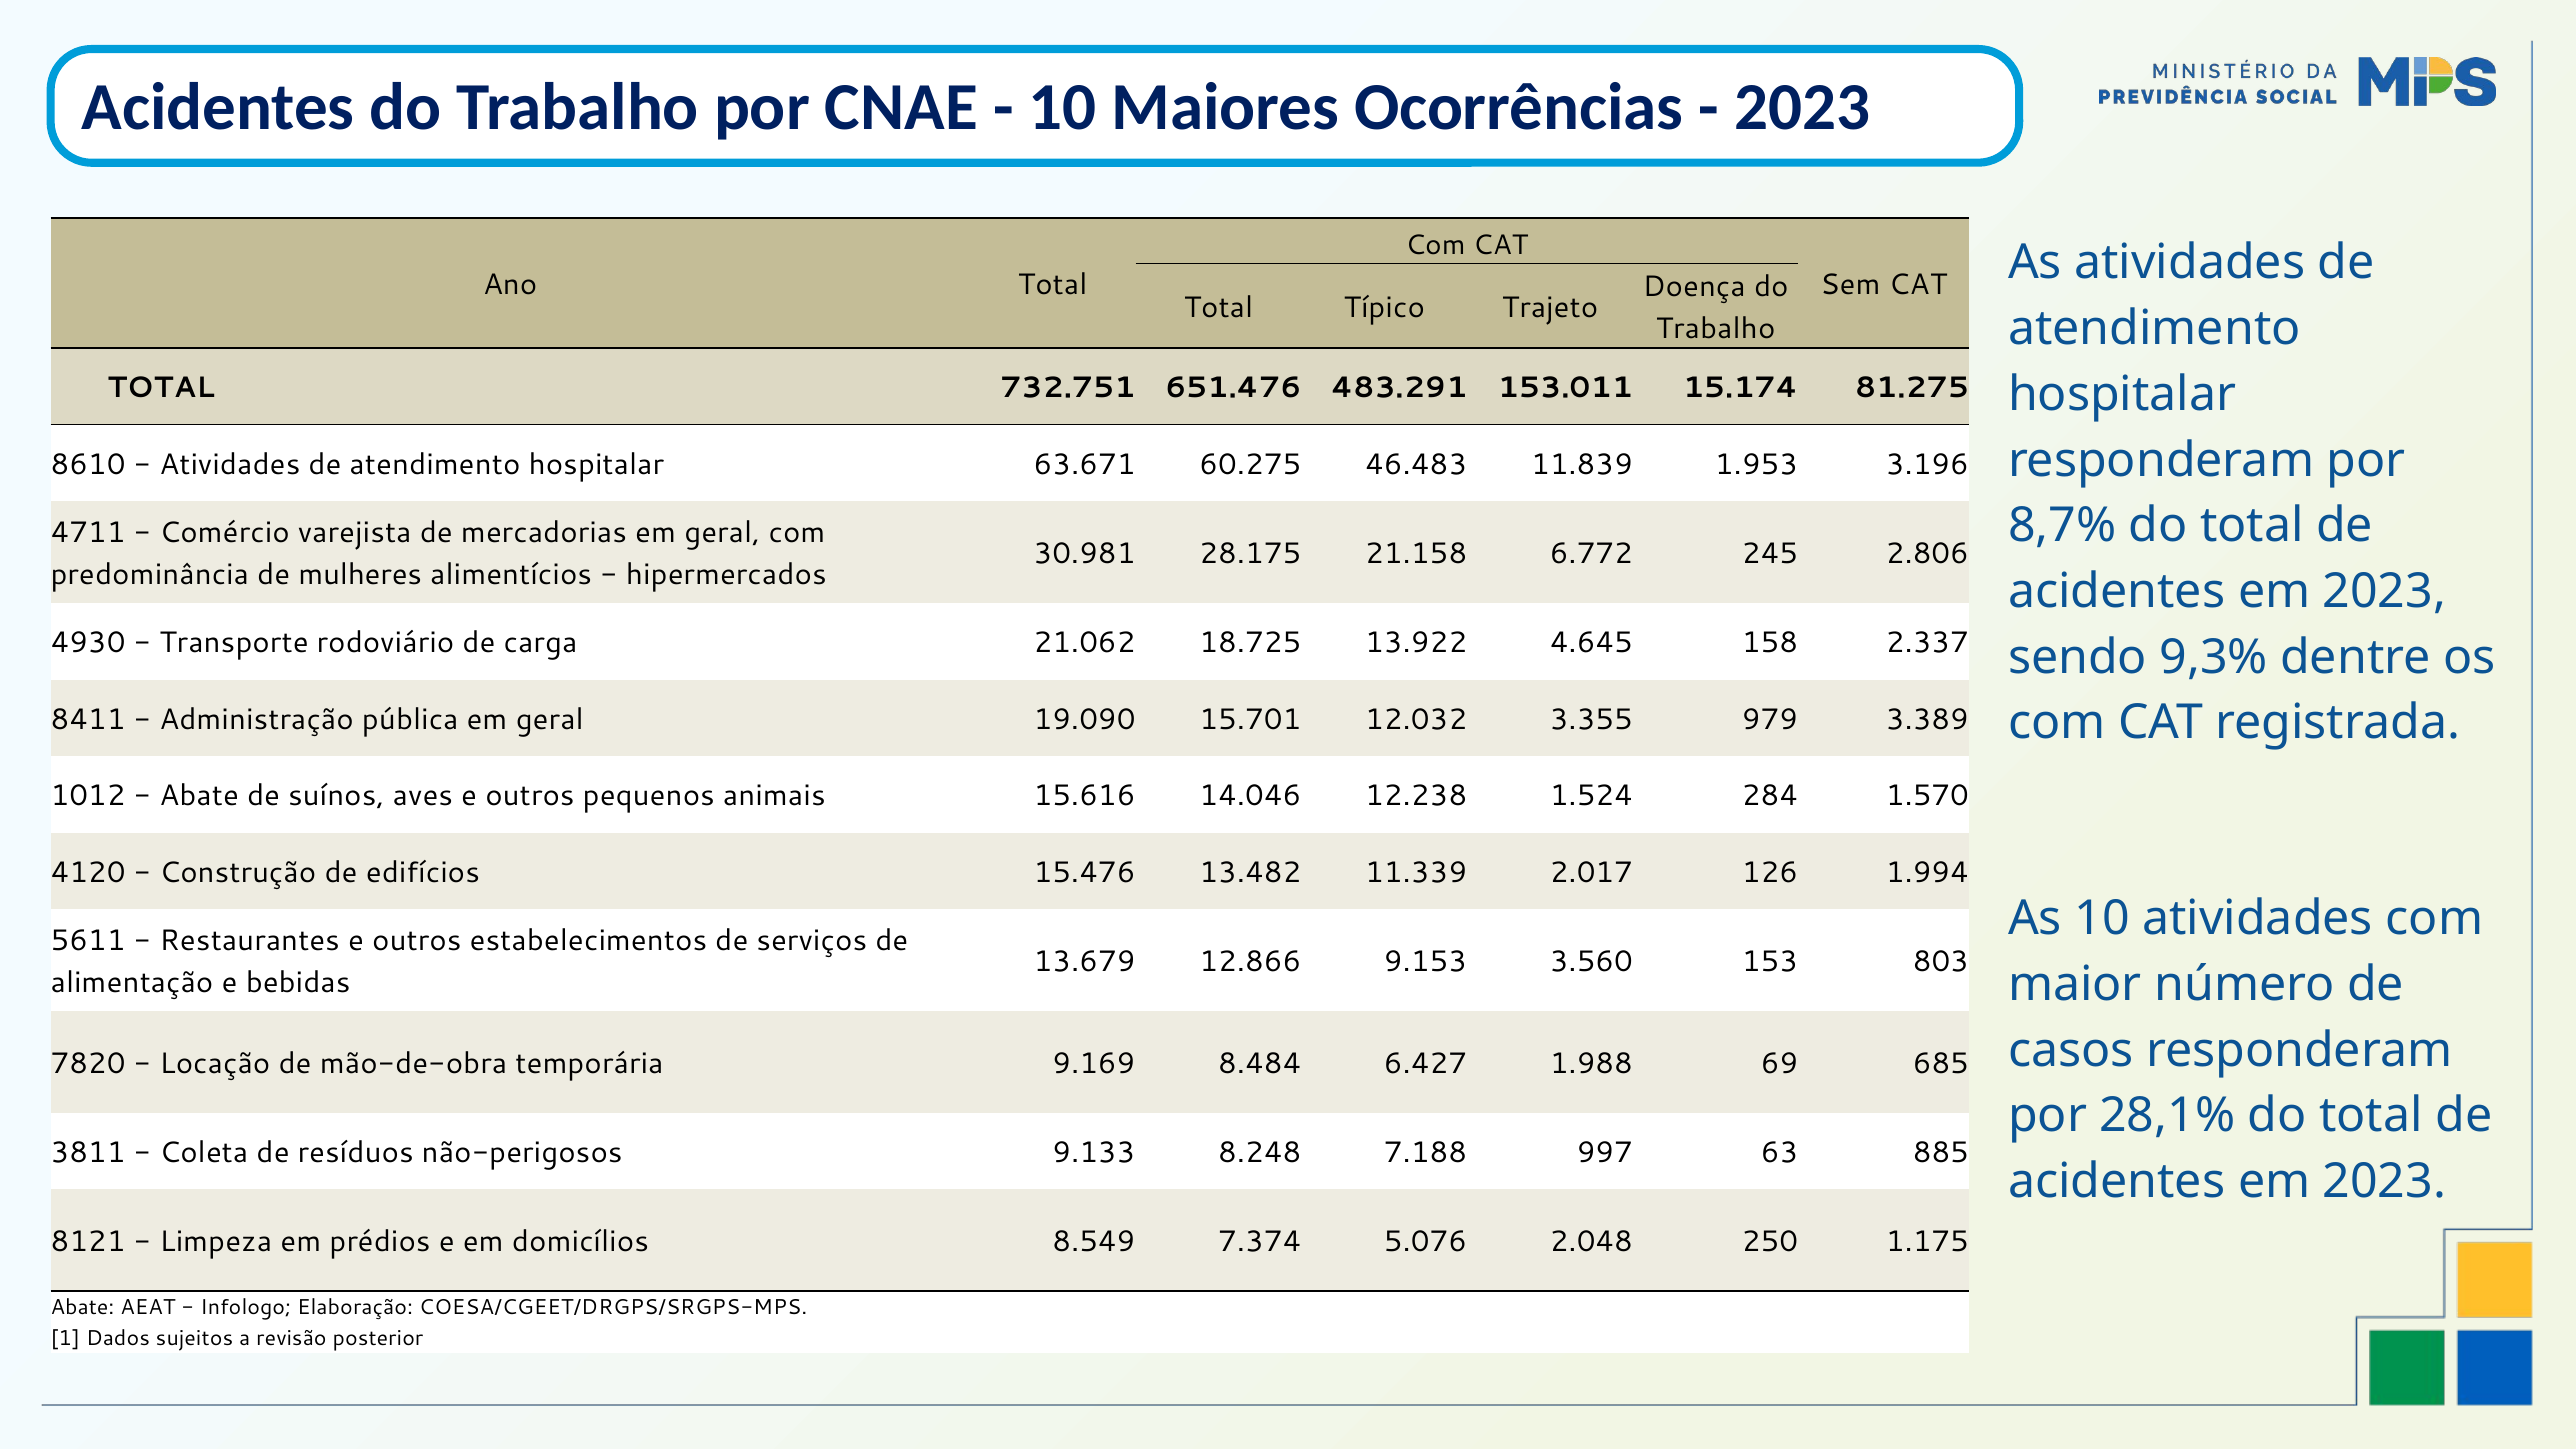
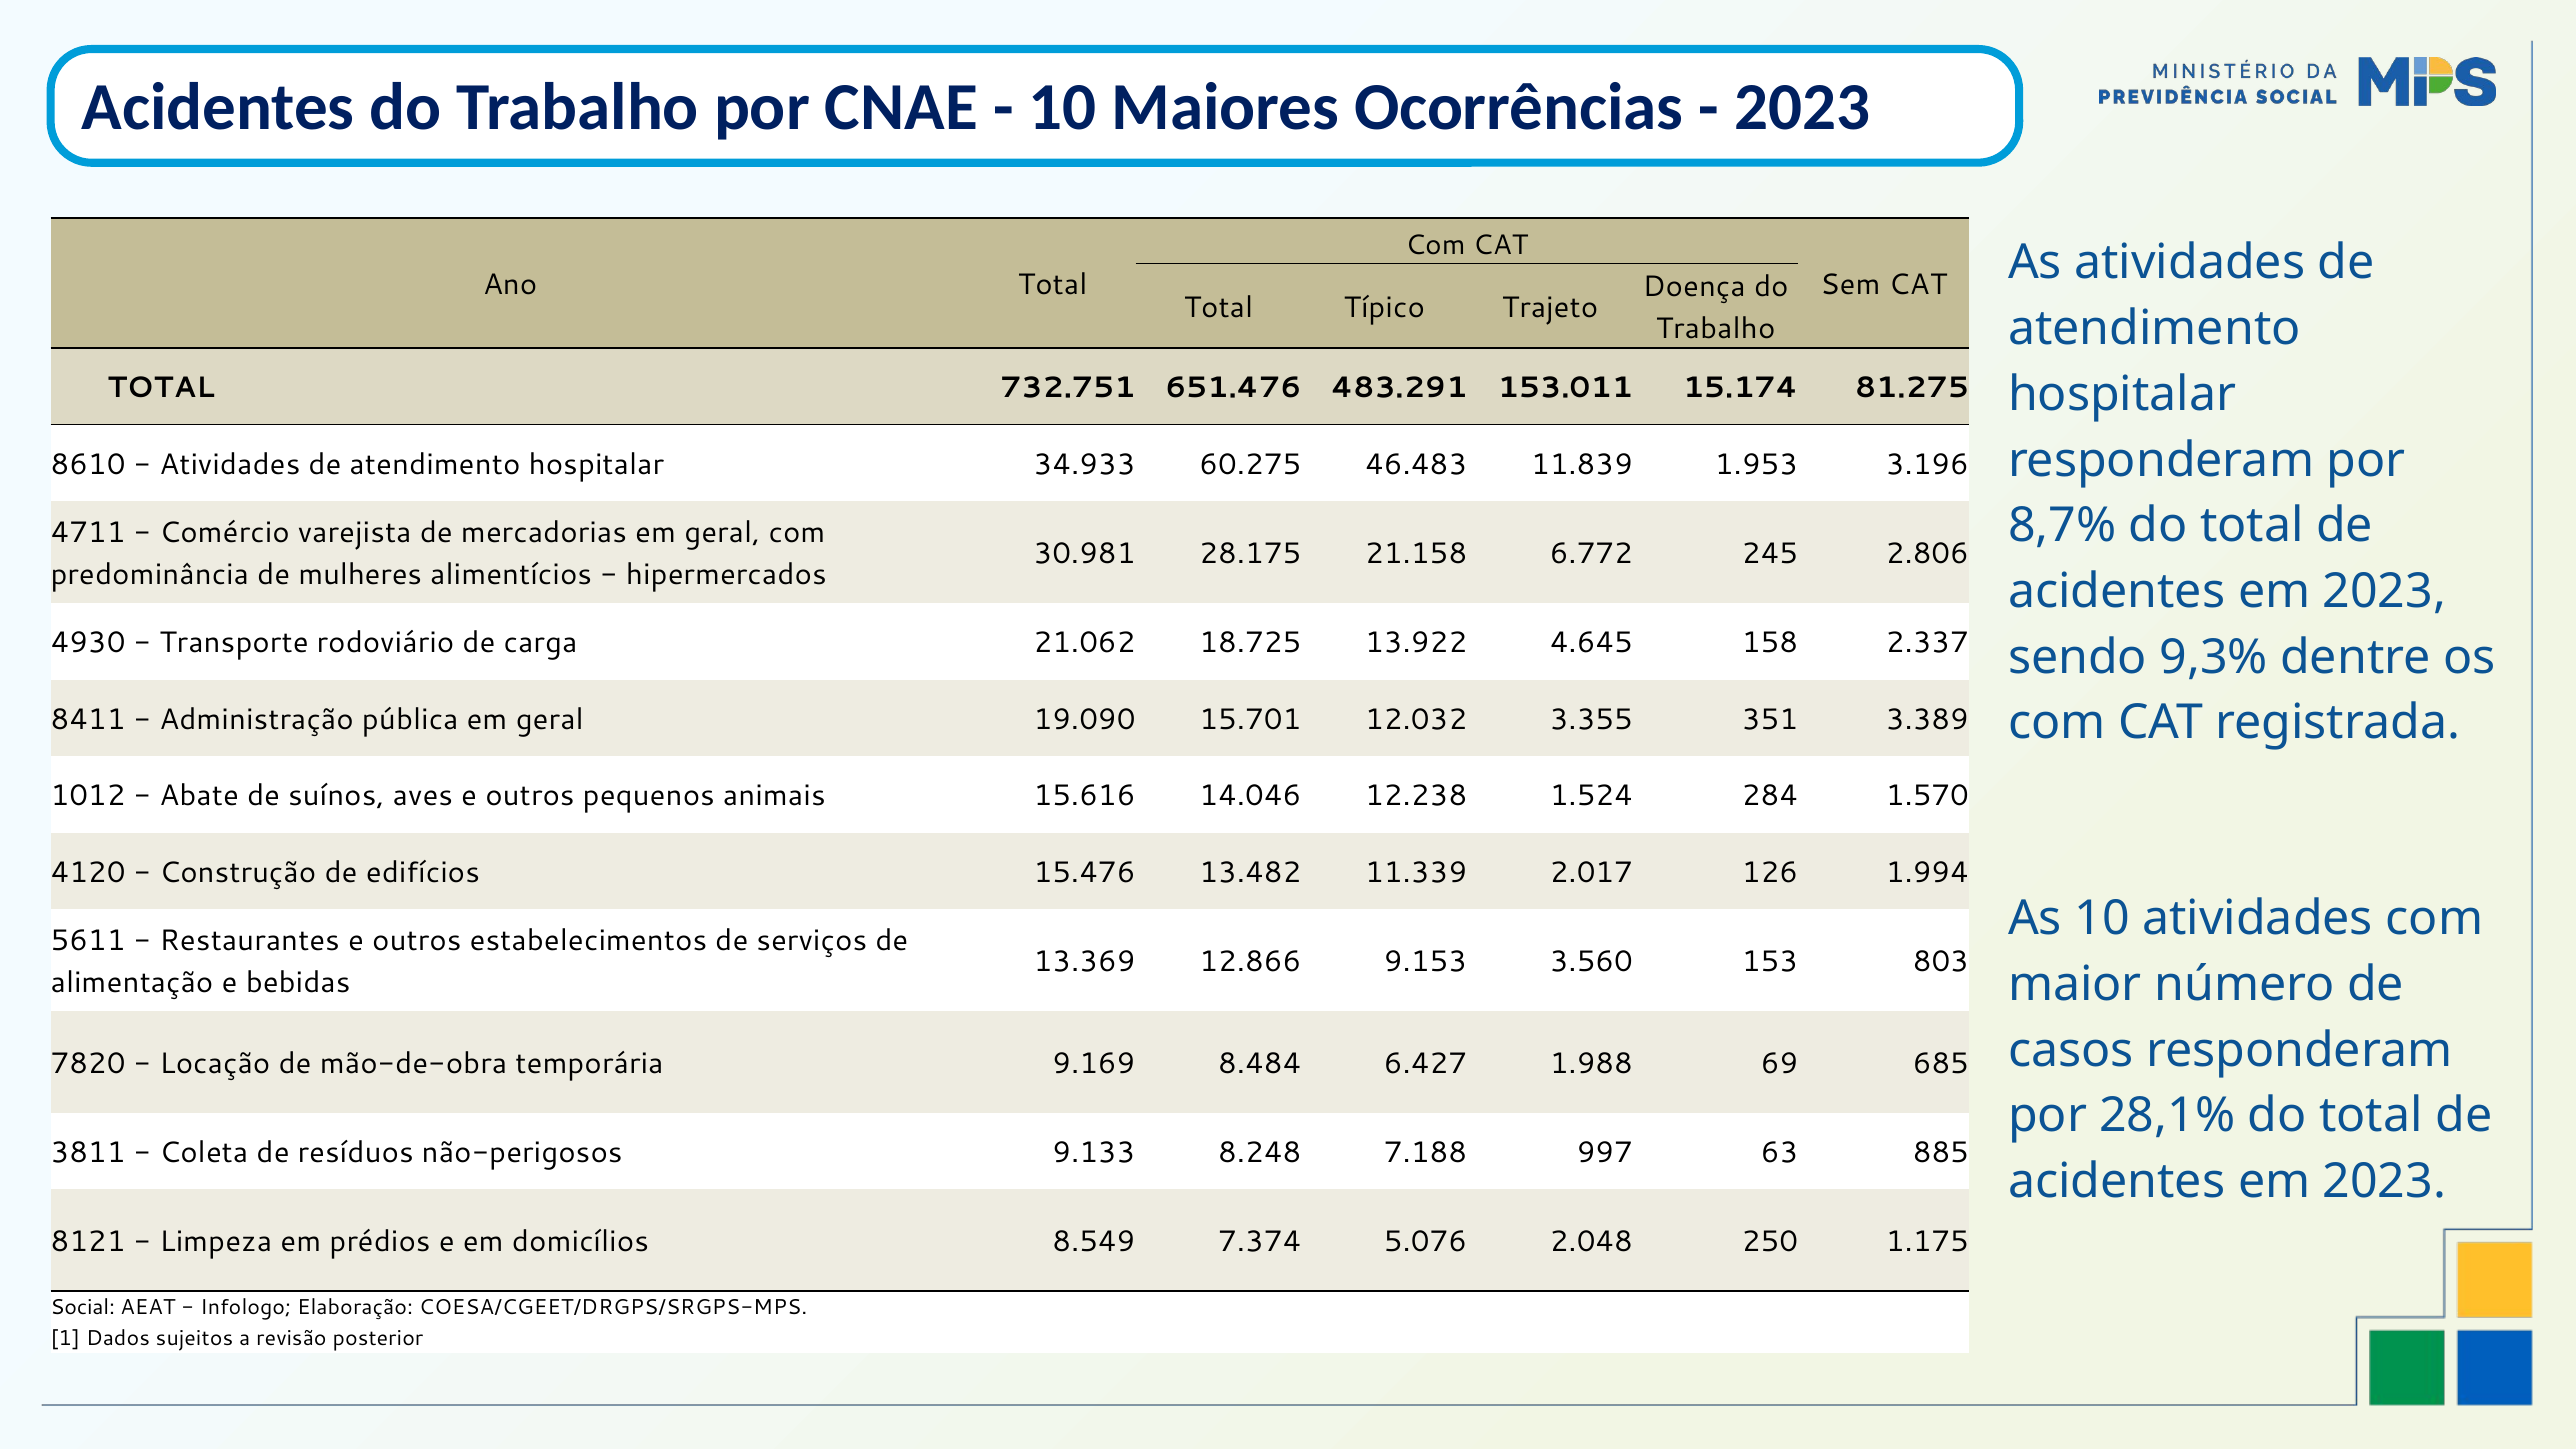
63.671: 63.671 -> 34.933
979: 979 -> 351
13.679: 13.679 -> 13.369
Abate at (83, 1308): Abate -> Social
